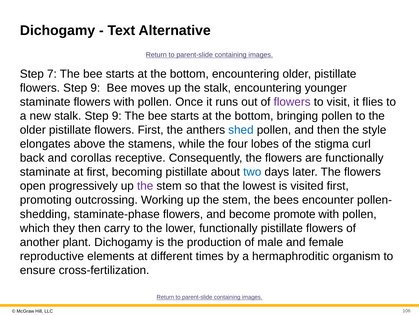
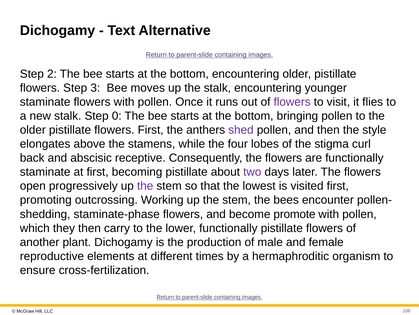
7: 7 -> 2
flowers Step 9: 9 -> 3
stalk Step 9: 9 -> 0
shed colour: blue -> purple
corollas: corollas -> abscisic
two colour: blue -> purple
